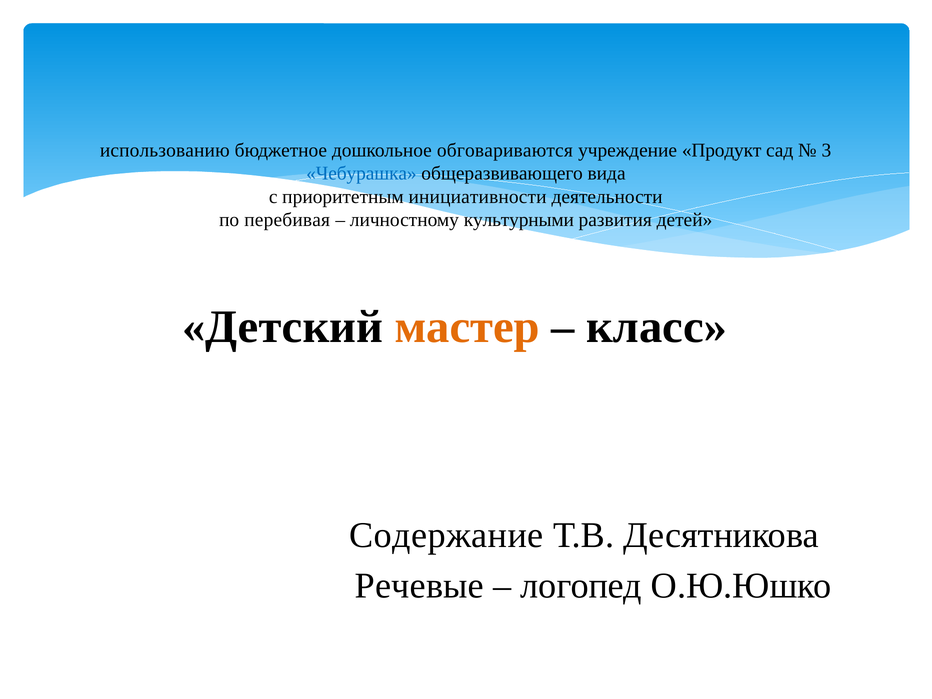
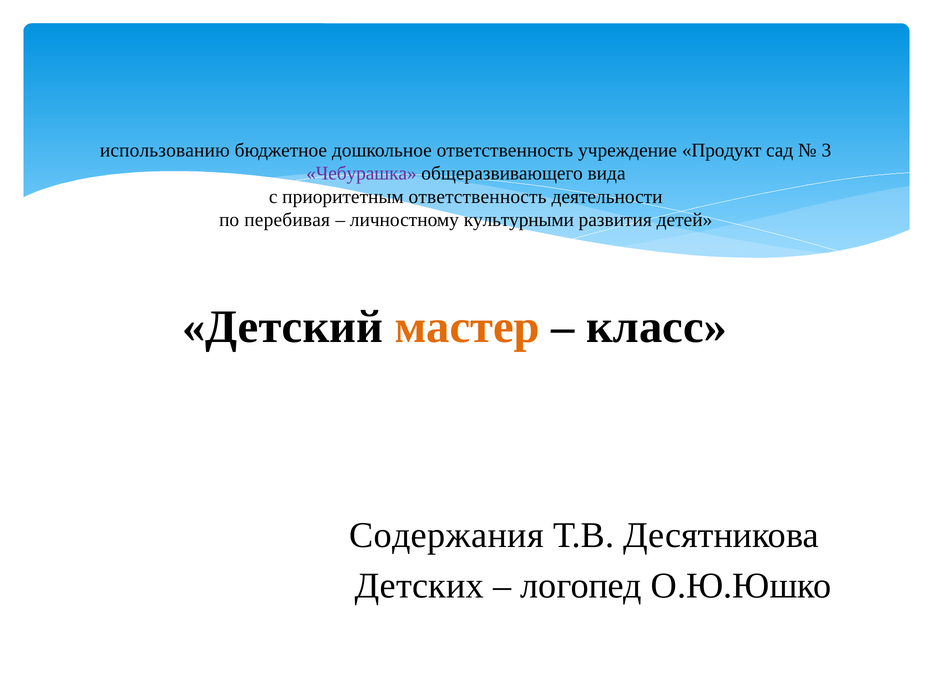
дошкольное обговариваются: обговариваются -> ответственность
Чебурашка colour: blue -> purple
приоритетным инициативности: инициативности -> ответственность
Содержание: Содержание -> Содержания
Речевые: Речевые -> Детских
